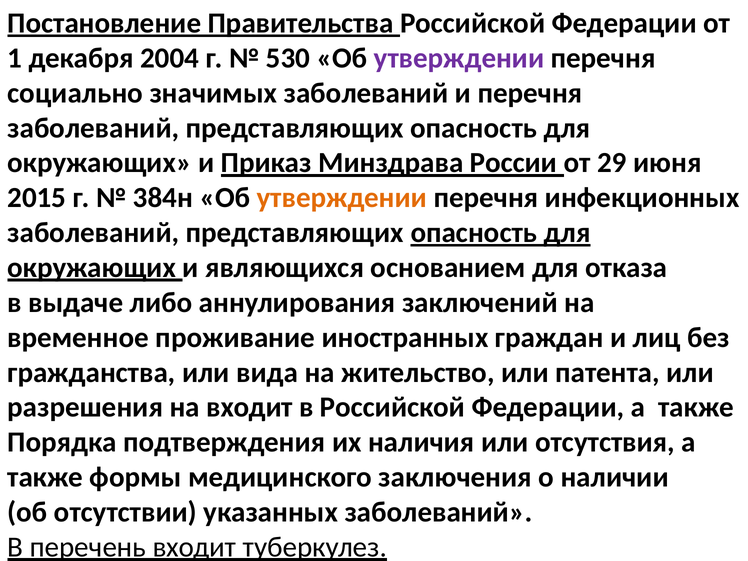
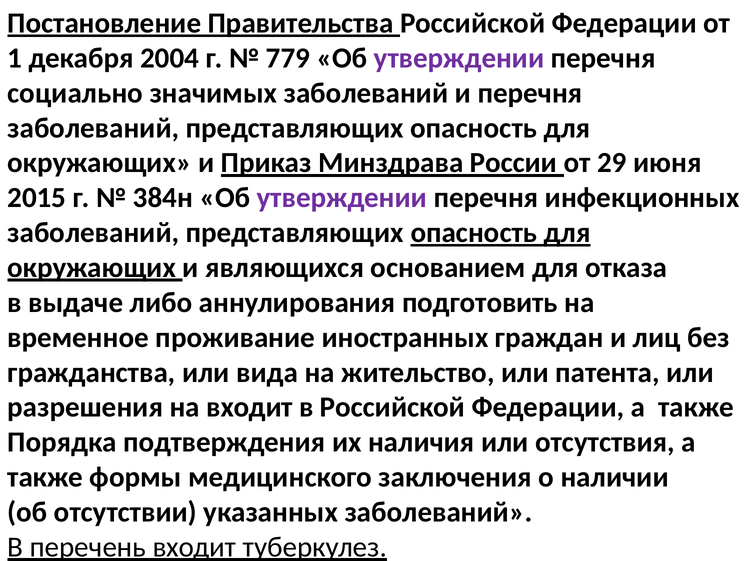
530: 530 -> 779
утверждении at (342, 198) colour: orange -> purple
заключений: заключений -> подготовить
